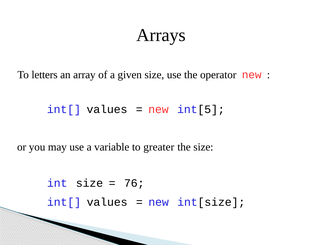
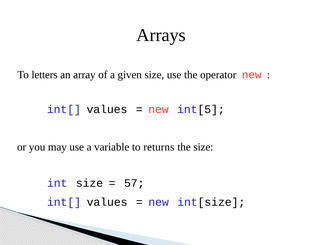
greater: greater -> returns
76: 76 -> 57
